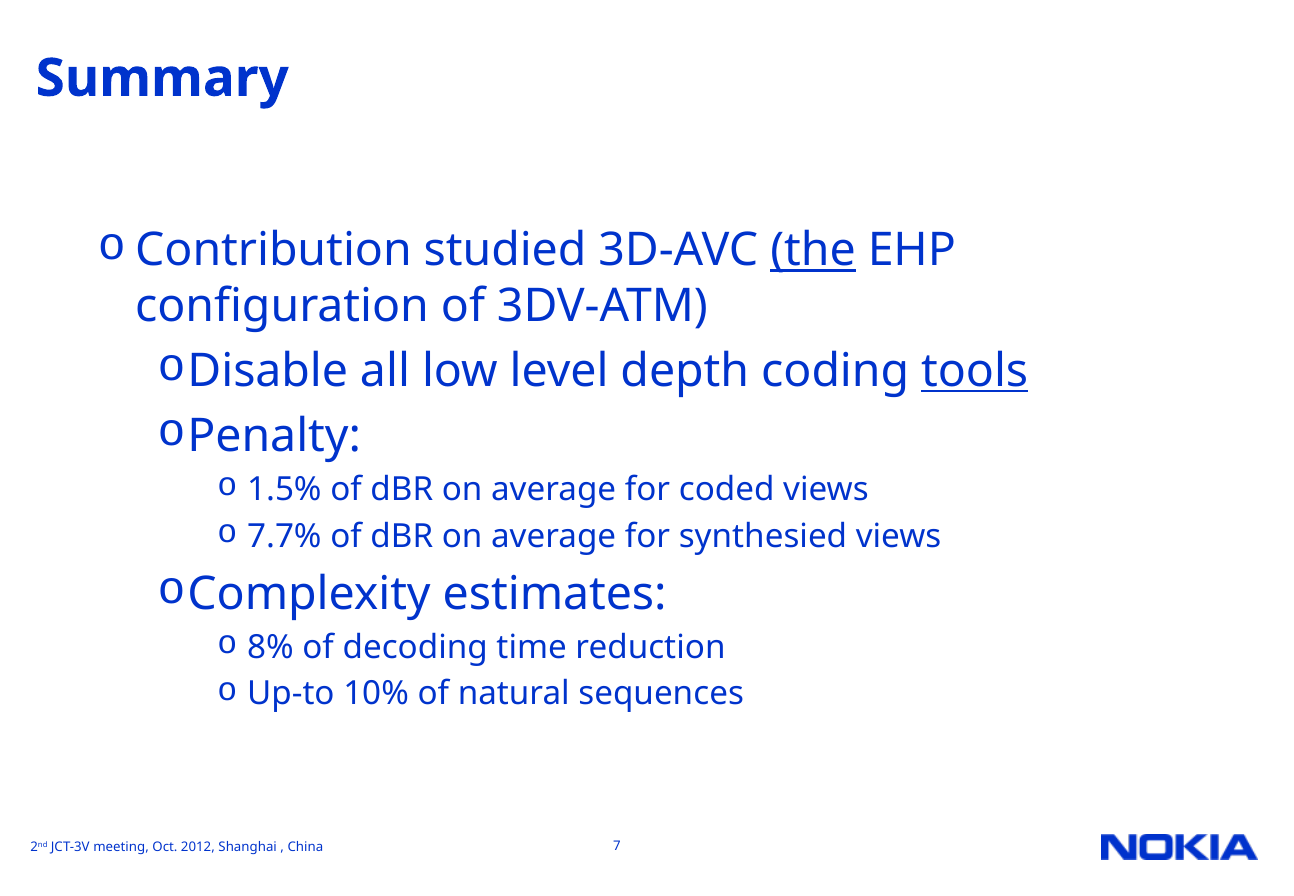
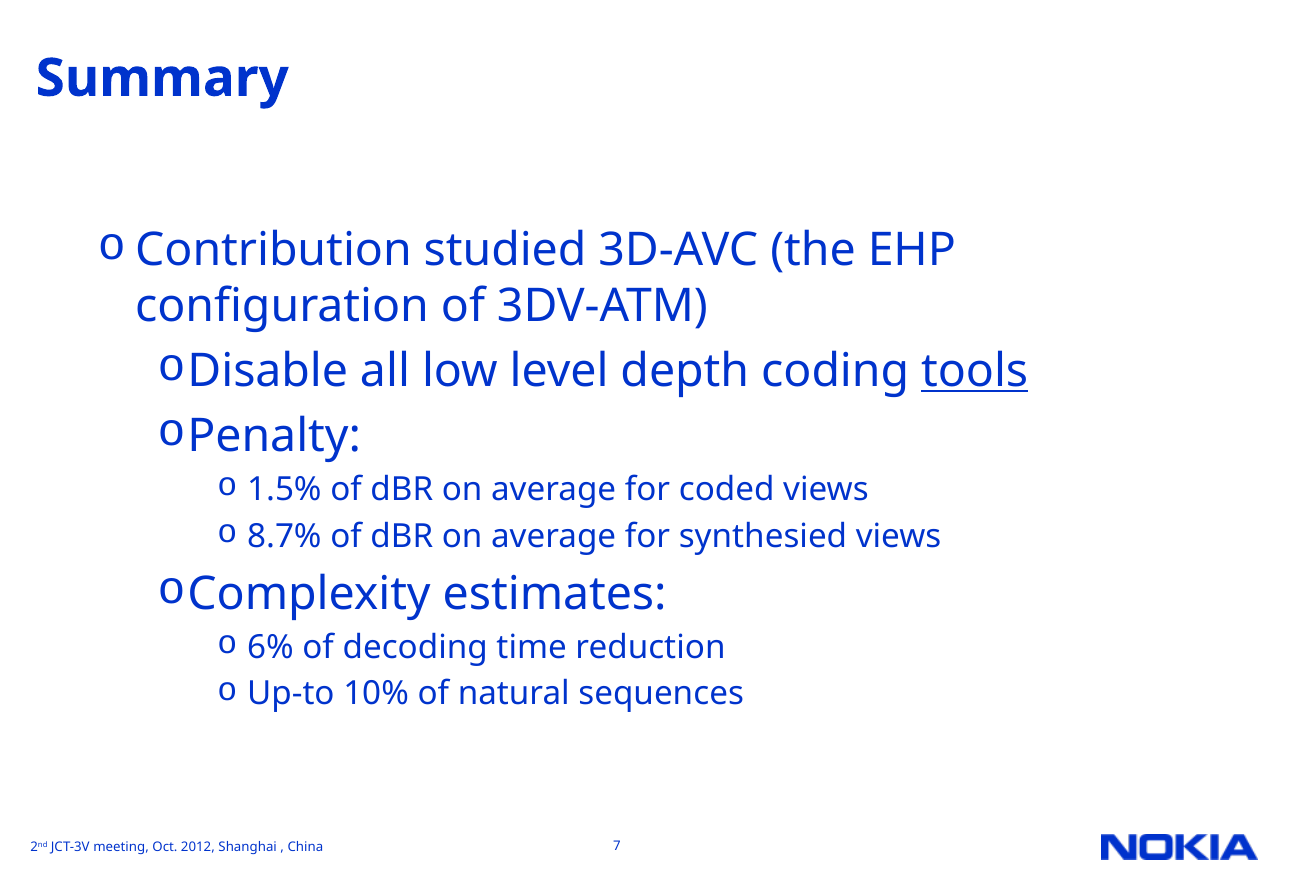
the underline: present -> none
7.7%: 7.7% -> 8.7%
8%: 8% -> 6%
